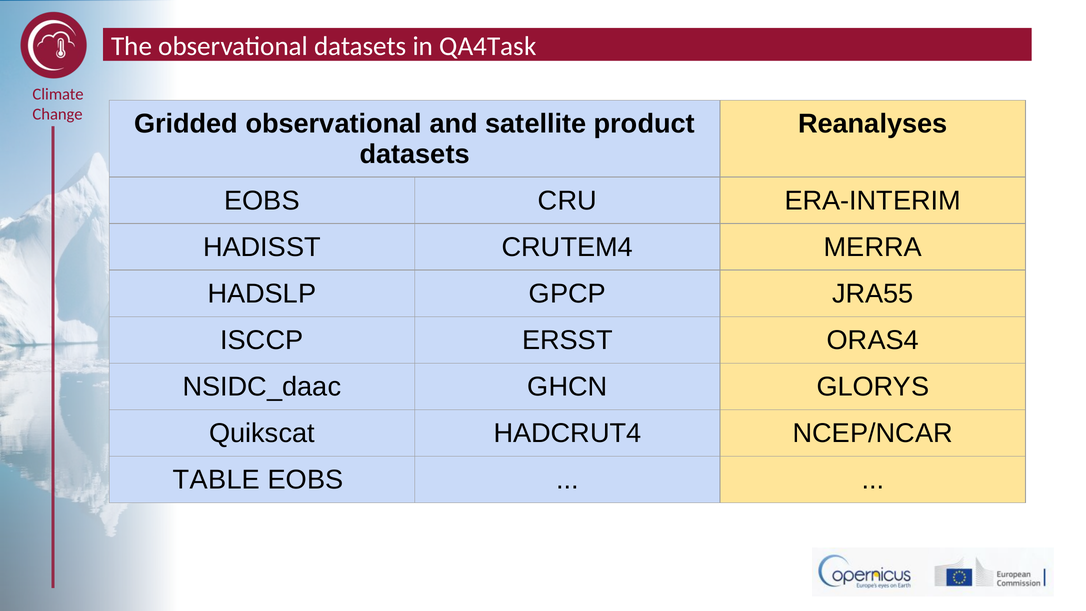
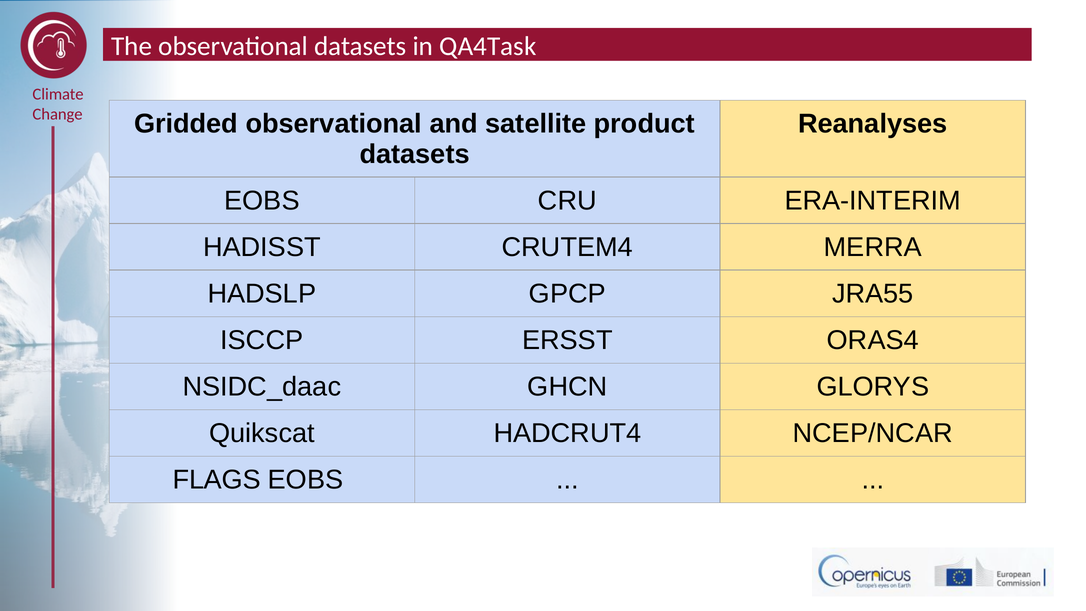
TABLE: TABLE -> FLAGS
